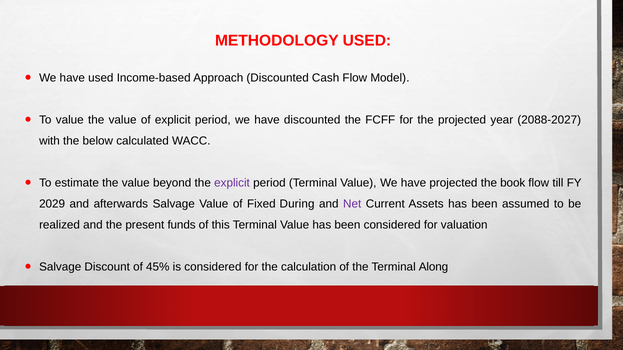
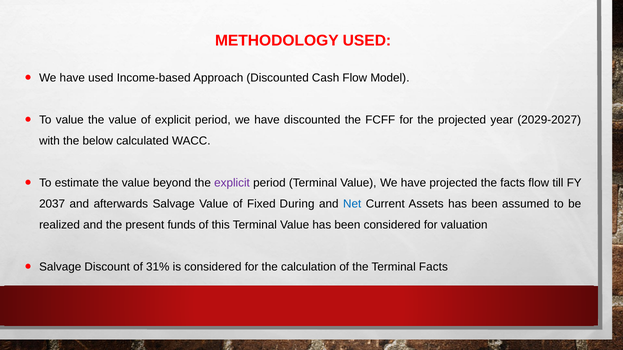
2088-2027: 2088-2027 -> 2029-2027
the book: book -> facts
2029: 2029 -> 2037
Net colour: purple -> blue
45%: 45% -> 31%
Terminal Along: Along -> Facts
